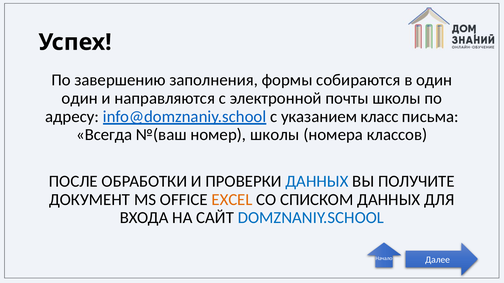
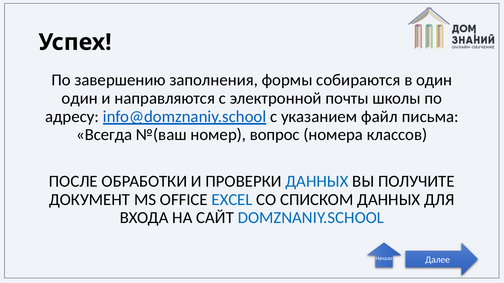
класс: класс -> файл
номер школы: школы -> вопрос
EXCEL colour: orange -> blue
